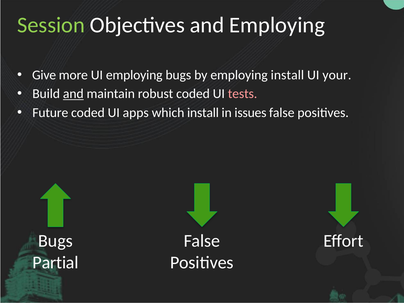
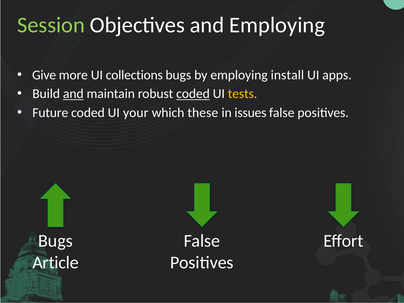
UI employing: employing -> collections
your: your -> apps
coded at (193, 94) underline: none -> present
tests colour: pink -> yellow
apps: apps -> your
which install: install -> these
Partial: Partial -> Article
